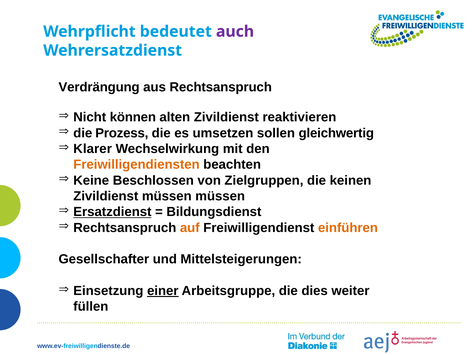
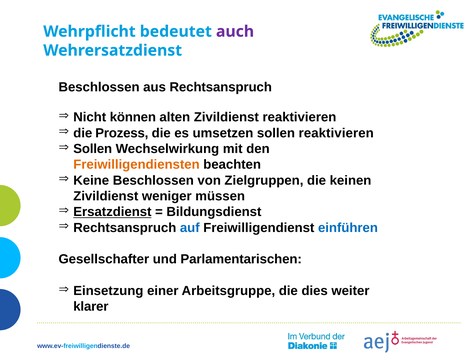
Verdrängung at (99, 87): Verdrängung -> Beschlossen
sollen gleichwertig: gleichwertig -> reaktivieren
Klarer at (93, 149): Klarer -> Sollen
Zivildienst müssen: müssen -> weniger
auf colour: orange -> blue
einführen colour: orange -> blue
Mittelsteigerungen: Mittelsteigerungen -> Parlamentarischen
einer underline: present -> none
füllen: füllen -> klarer
